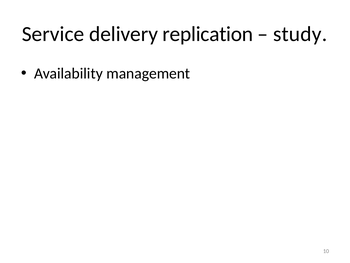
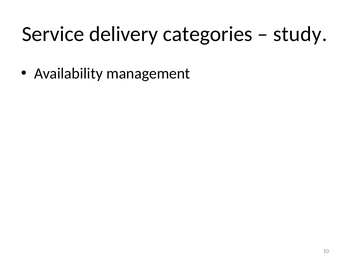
replication: replication -> categories
